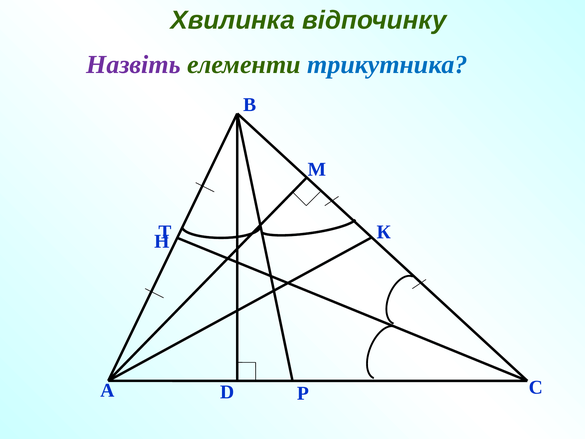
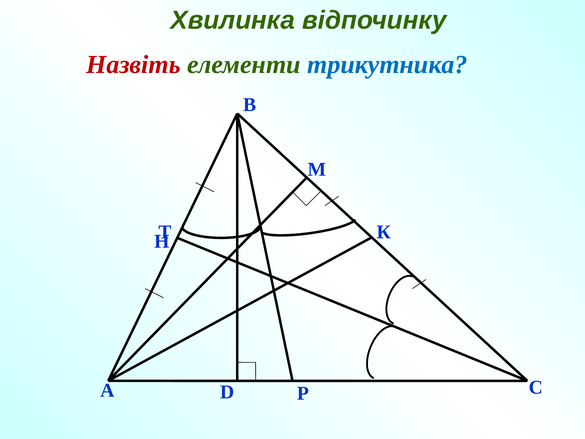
Назвіть colour: purple -> red
